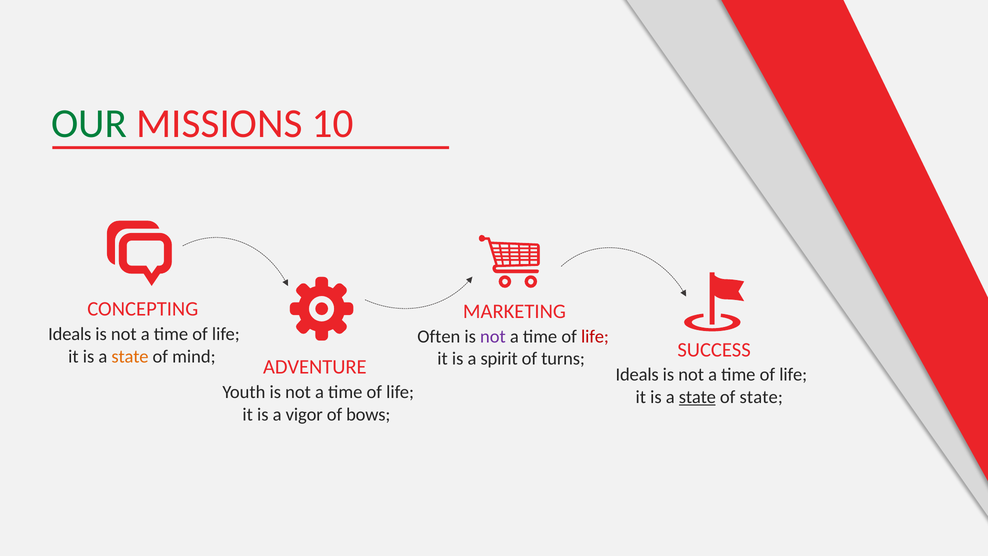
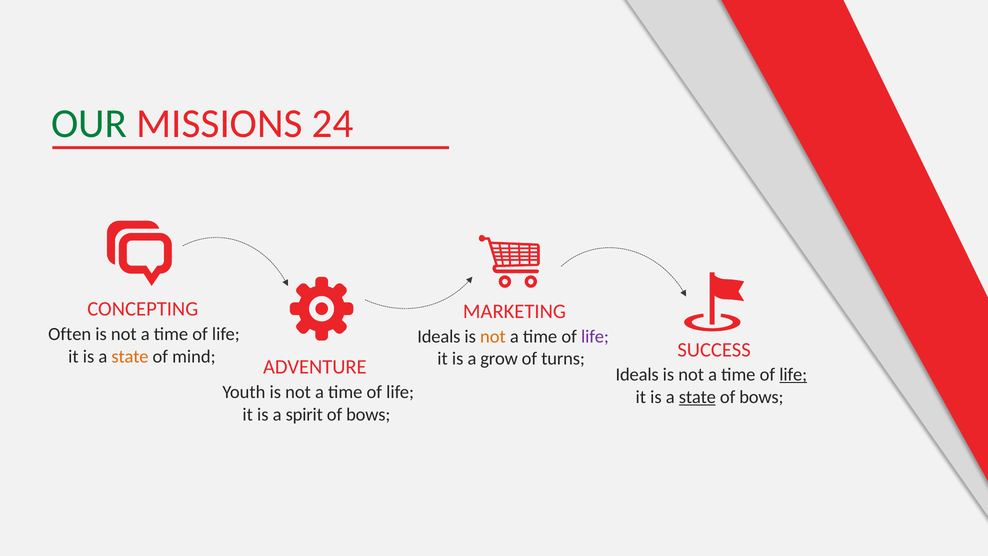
10: 10 -> 24
Ideals at (70, 334): Ideals -> Often
Often at (439, 336): Often -> Ideals
not at (493, 336) colour: purple -> orange
life at (595, 336) colour: red -> purple
spirit: spirit -> grow
life at (793, 375) underline: none -> present
state at (761, 397): state -> bows
vigor: vigor -> spirit
